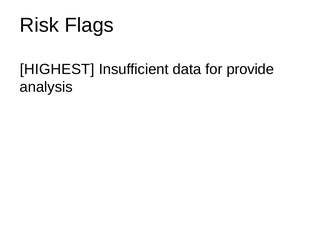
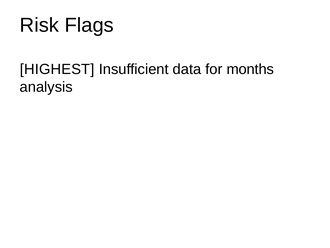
provide: provide -> months
